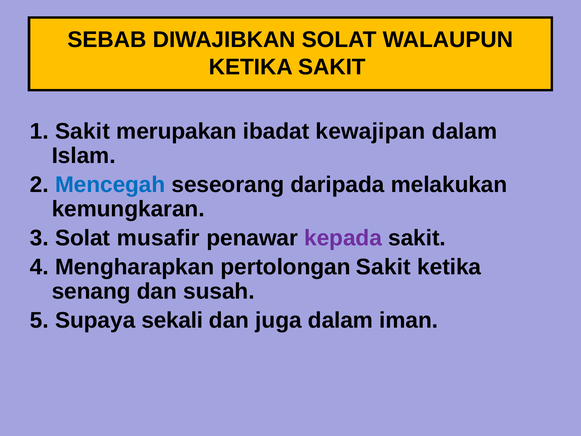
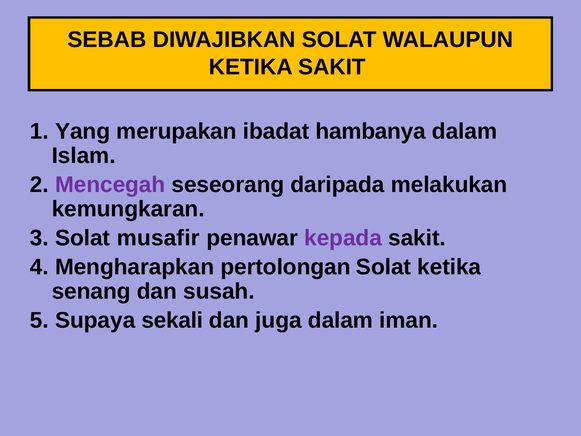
1 Sakit: Sakit -> Yang
kewajipan: kewajipan -> hambanya
Mencegah colour: blue -> purple
pertolongan Sakit: Sakit -> Solat
